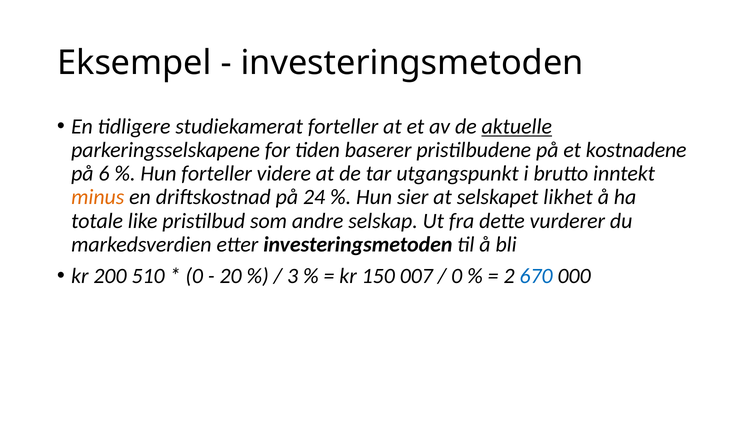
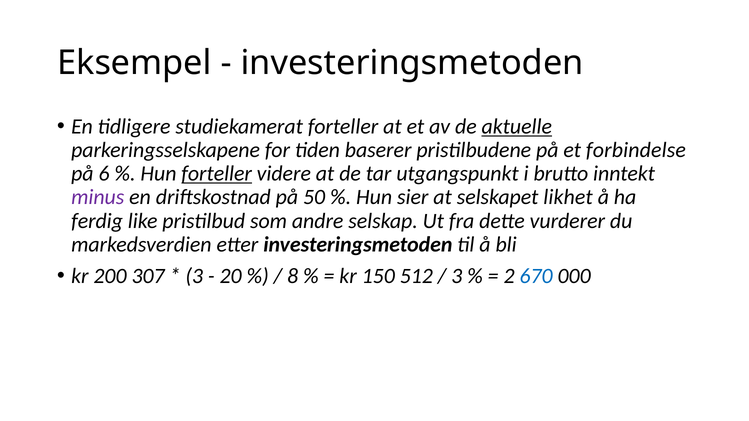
kostnadene: kostnadene -> forbindelse
forteller at (217, 174) underline: none -> present
minus colour: orange -> purple
24: 24 -> 50
totale: totale -> ferdig
510: 510 -> 307
0 at (194, 276): 0 -> 3
3: 3 -> 8
007: 007 -> 512
0 at (457, 276): 0 -> 3
